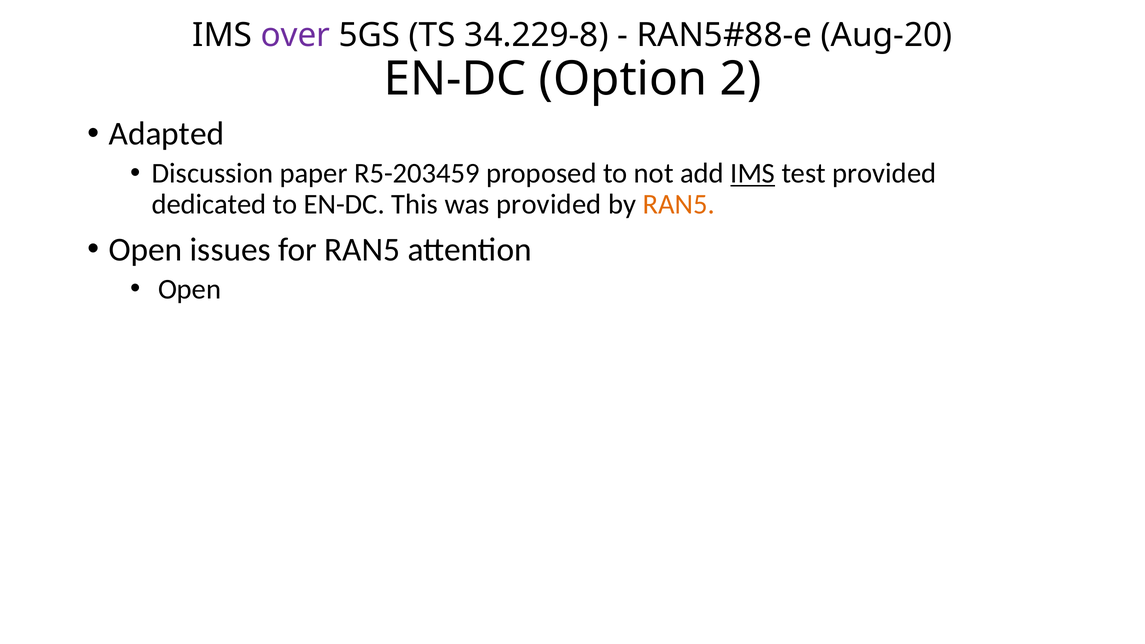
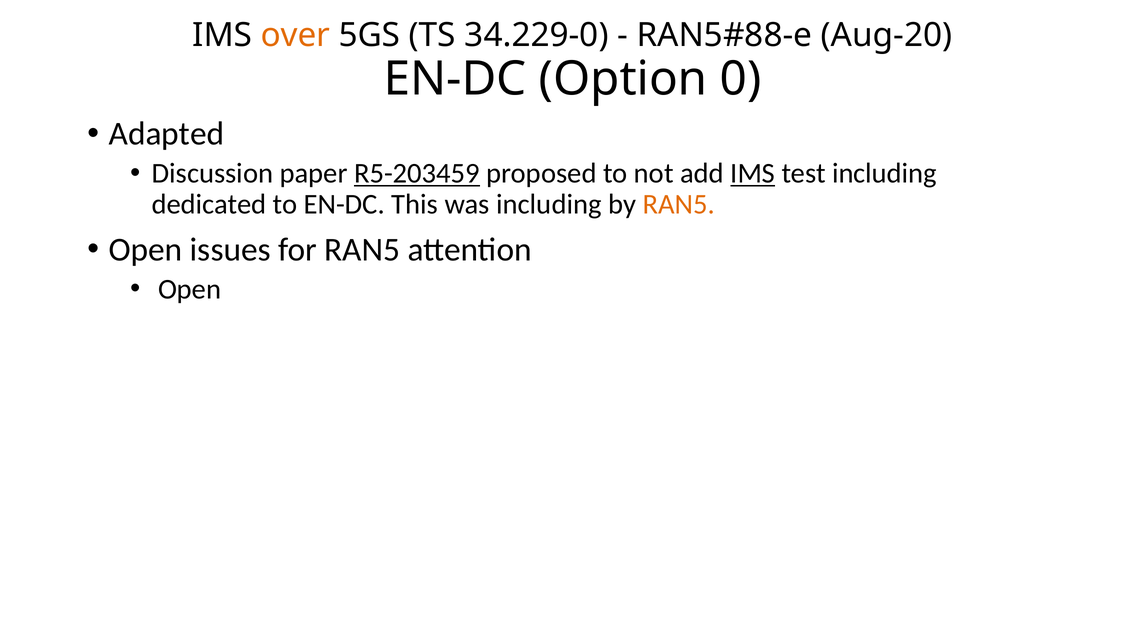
over colour: purple -> orange
34.229-8: 34.229-8 -> 34.229-0
2: 2 -> 0
R5-203459 underline: none -> present
test provided: provided -> including
was provided: provided -> including
